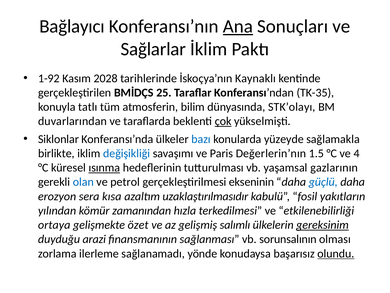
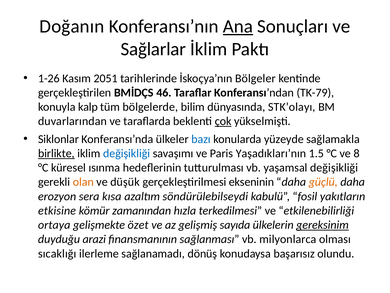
Bağlayıcı: Bağlayıcı -> Doğanın
1-92: 1-92 -> 1-26
2028: 2028 -> 2051
Kaynaklı: Kaynaklı -> Bölgeler
25: 25 -> 46
TK-35: TK-35 -> TK-79
tatlı: tatlı -> kalp
atmosferin: atmosferin -> bölgelerde
birlikte underline: none -> present
Değerlerin’nın: Değerlerin’nın -> Yaşadıkları’nın
4: 4 -> 8
ısınma underline: present -> none
yaşamsal gazlarının: gazlarının -> değişikliği
olan colour: blue -> orange
petrol: petrol -> düşük
güçlü colour: blue -> orange
uzaklaştırılmasıdır: uzaklaştırılmasıdır -> söndürülebilseydi
yılından: yılından -> etkisine
salımlı: salımlı -> sayıda
sorunsalının: sorunsalının -> milyonlarca
zorlama: zorlama -> sıcaklığı
yönde: yönde -> dönüş
olundu underline: present -> none
